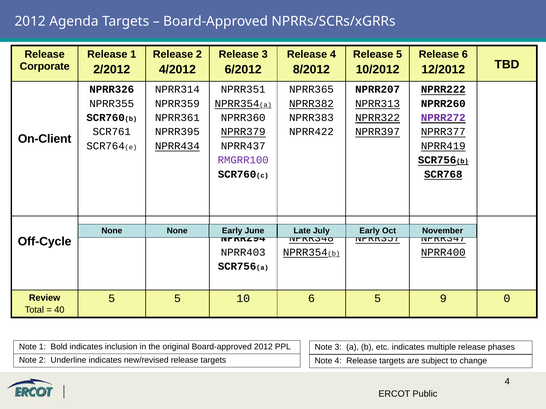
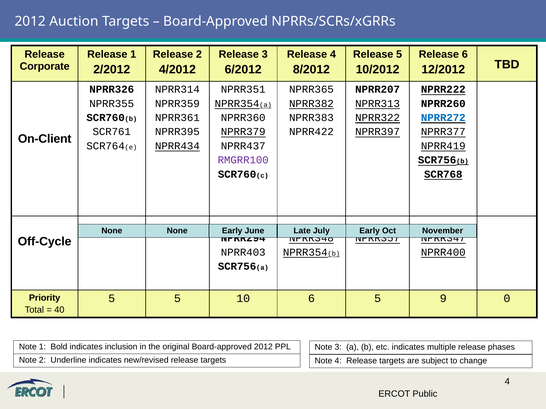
Agenda: Agenda -> Auction
NPRR272 colour: purple -> blue
Review: Review -> Priority
